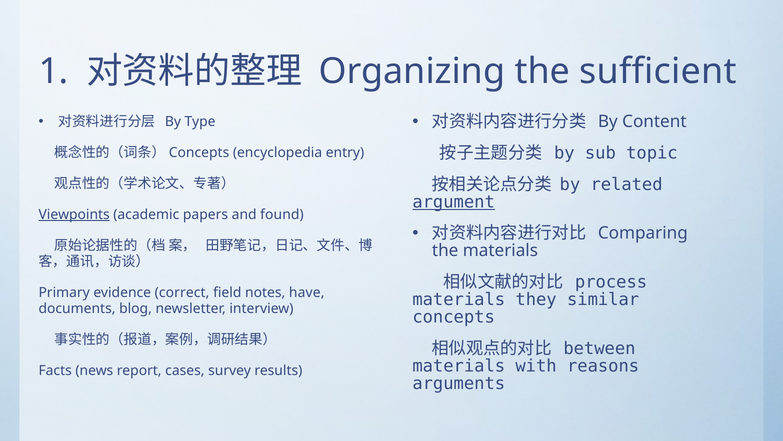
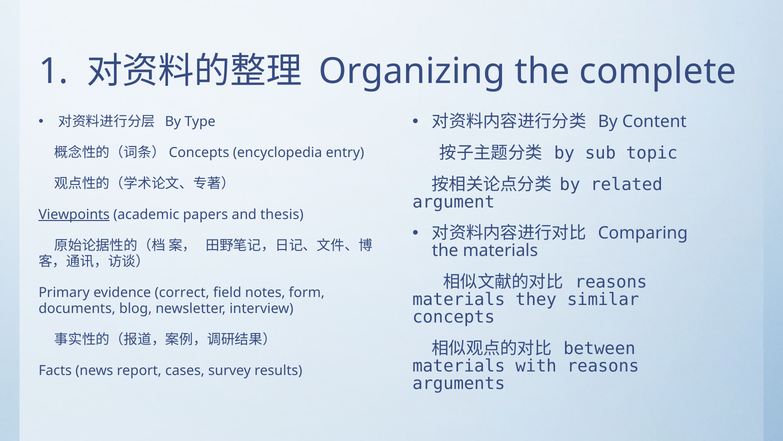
sufficient: sufficient -> complete
argument underline: present -> none
found: found -> thesis
process at (611, 282): process -> reasons
have: have -> form
